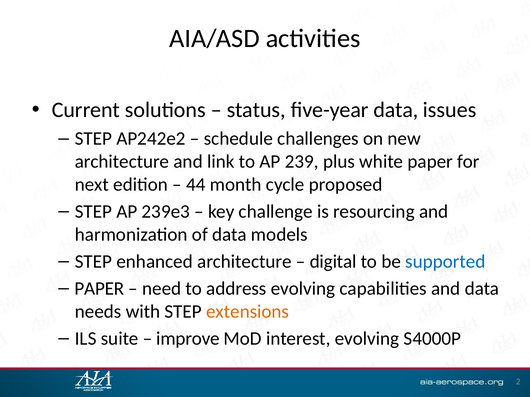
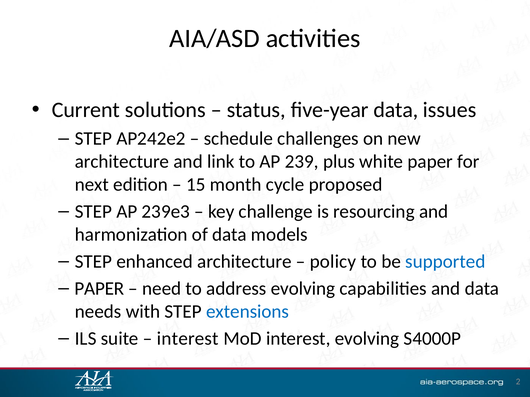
44: 44 -> 15
digital: digital -> policy
extensions colour: orange -> blue
improve at (188, 339): improve -> interest
